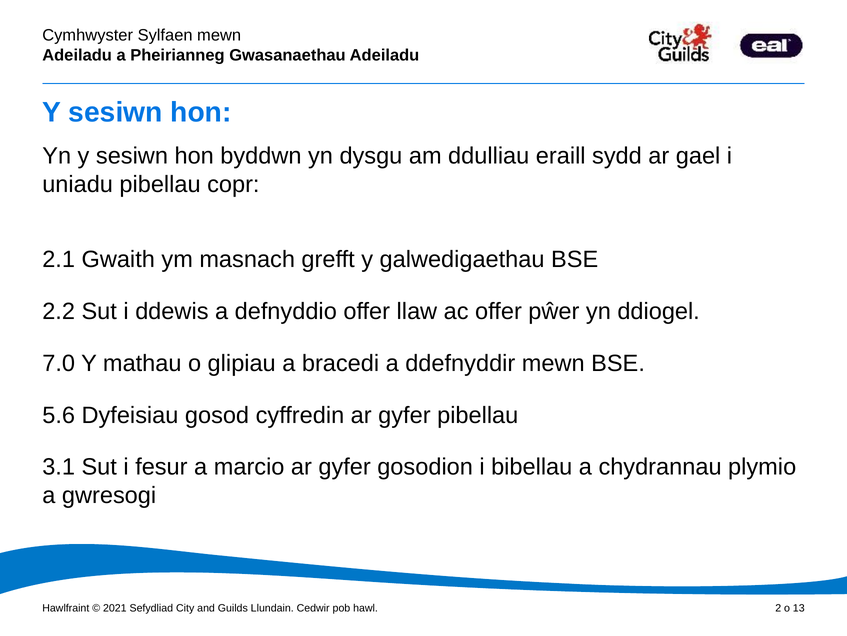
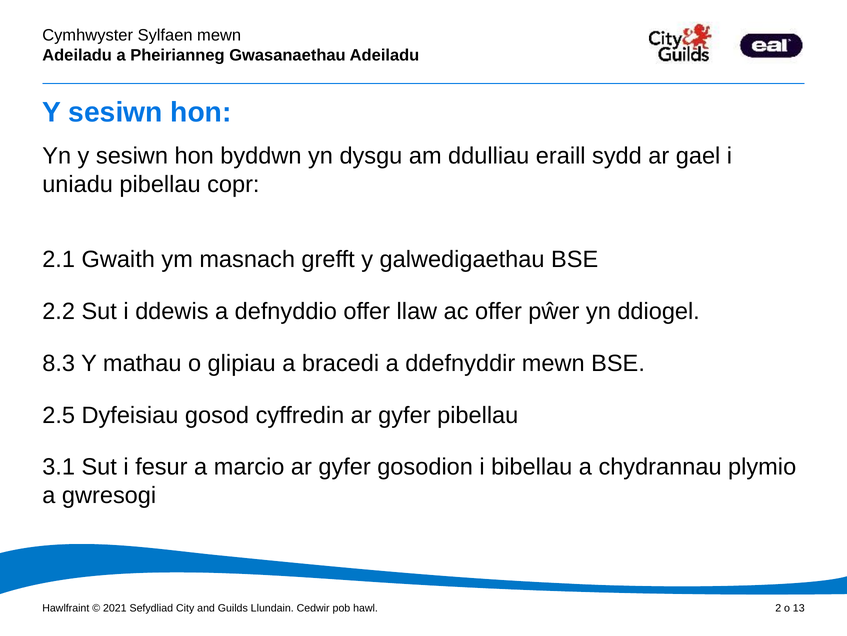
7.0: 7.0 -> 8.3
5.6: 5.6 -> 2.5
